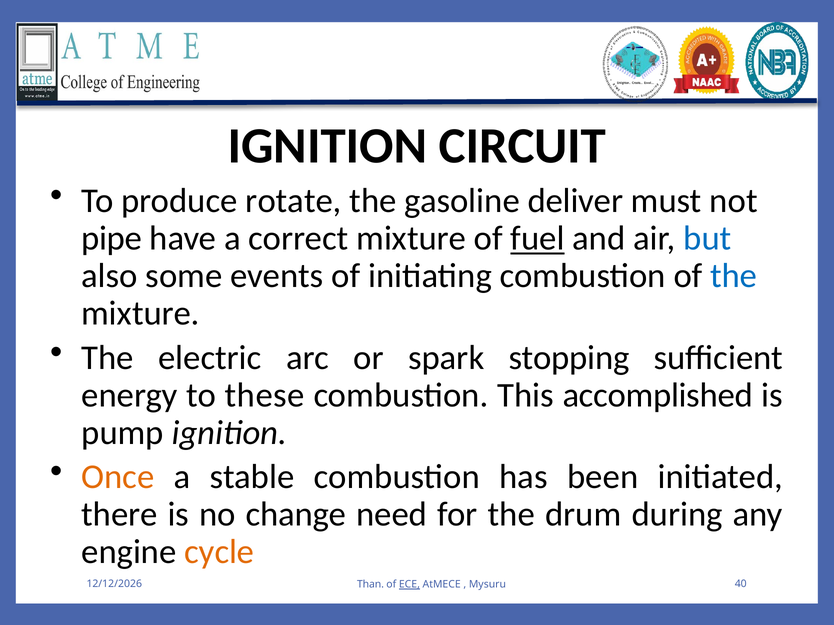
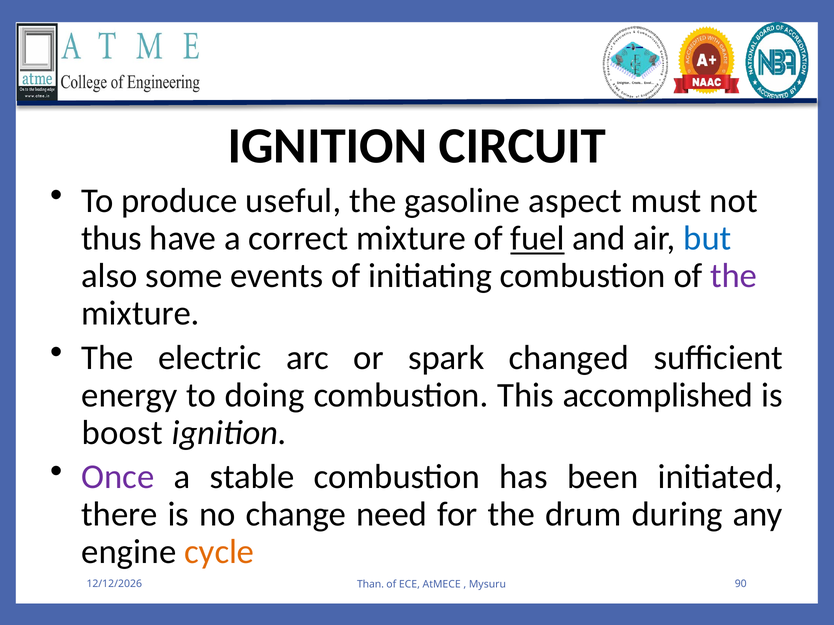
rotate: rotate -> useful
deliver: deliver -> aspect
pipe: pipe -> thus
the at (734, 276) colour: blue -> purple
stopping: stopping -> changed
these: these -> doing
pump: pump -> boost
Once colour: orange -> purple
ECE underline: present -> none
40: 40 -> 90
